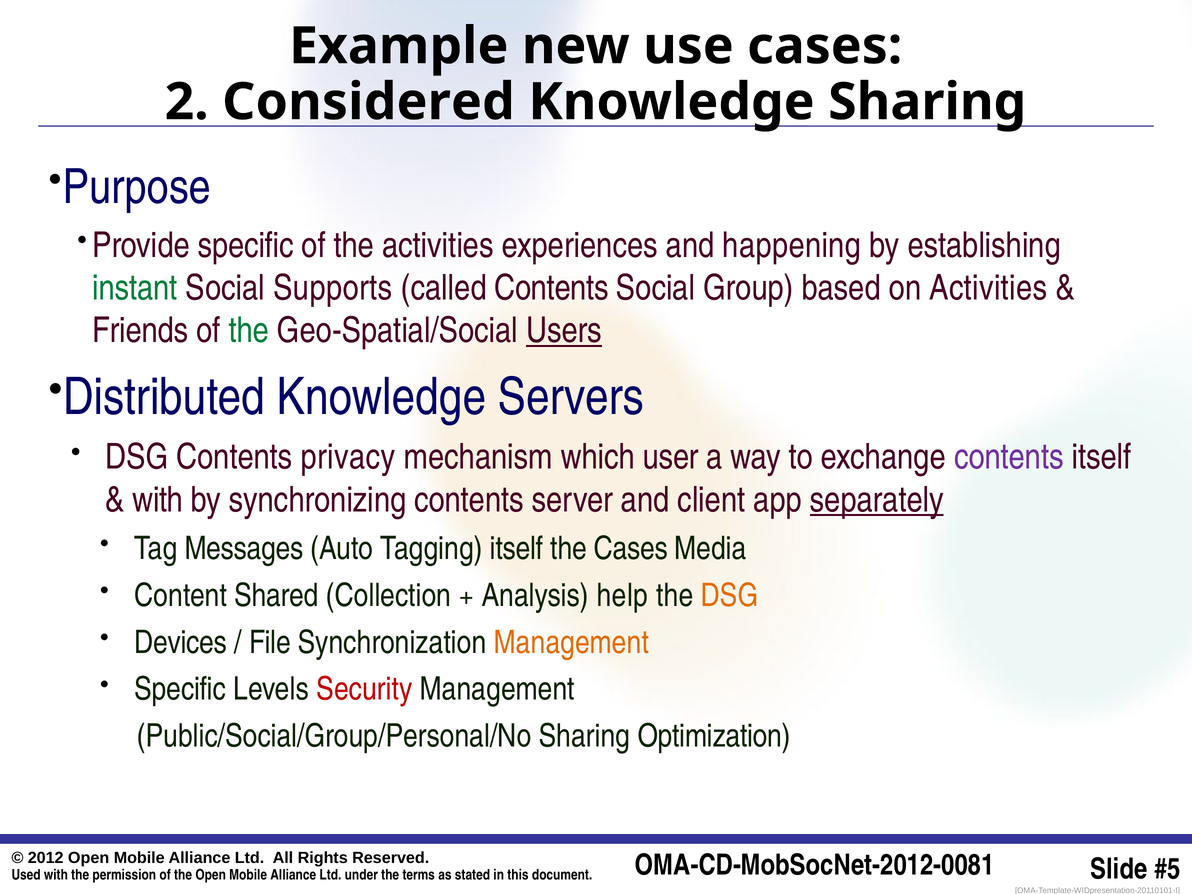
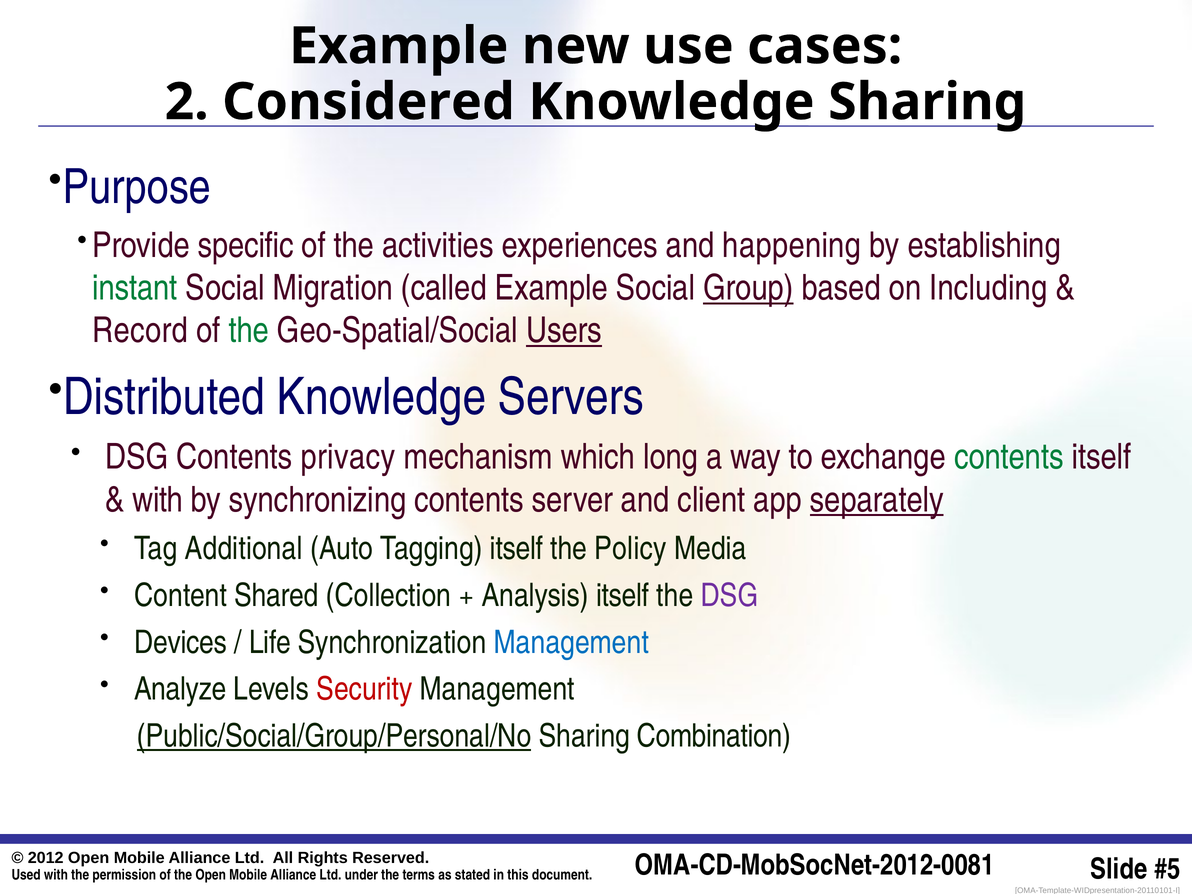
Supports: Supports -> Migration
called Contents: Contents -> Example
Group underline: none -> present
on Activities: Activities -> Including
Friends: Friends -> Record
user: user -> long
contents at (1009, 457) colour: purple -> green
Messages: Messages -> Additional
the Cases: Cases -> Policy
Analysis help: help -> itself
DSG at (729, 595) colour: orange -> purple
File: File -> Life
Management at (571, 642) colour: orange -> blue
Specific at (180, 689): Specific -> Analyze
Public/Social/Group/Personal/No underline: none -> present
Optimization: Optimization -> Combination
